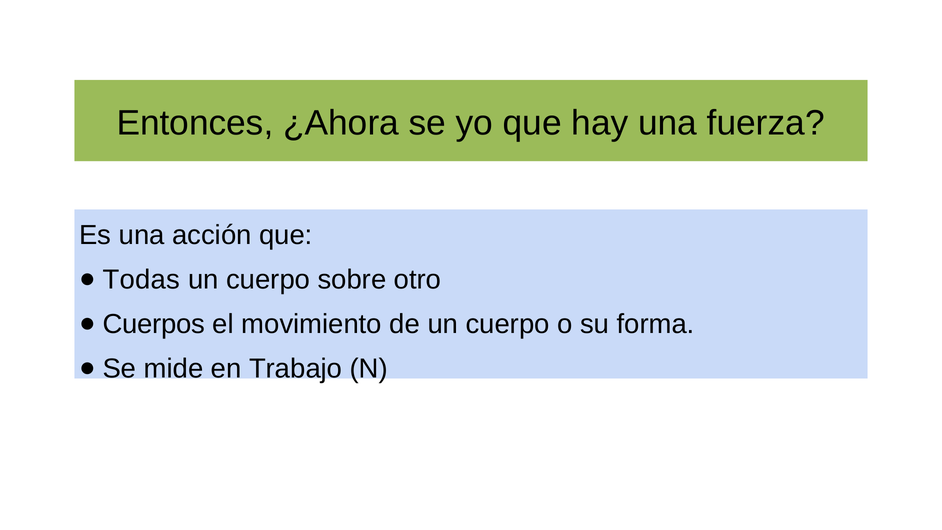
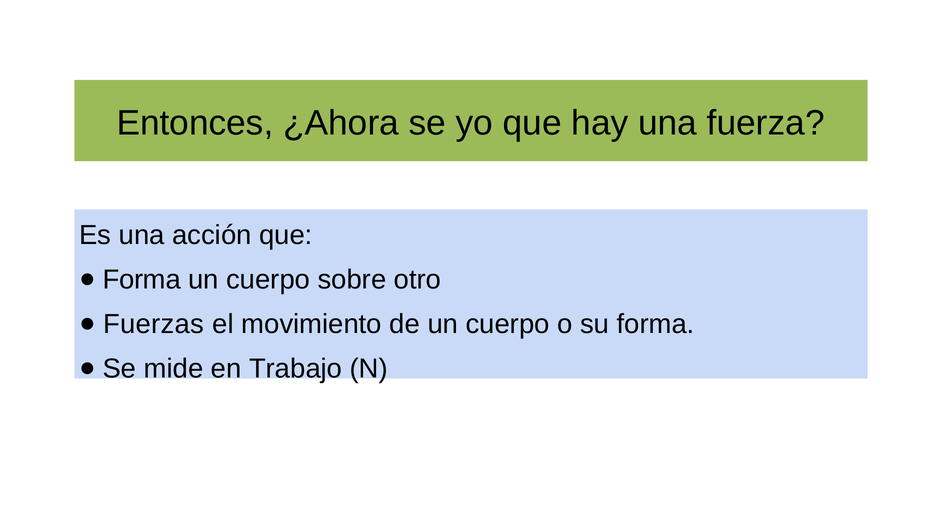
Todas at (141, 280): Todas -> Forma
Cuerpos: Cuerpos -> Fuerzas
